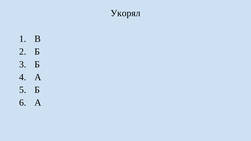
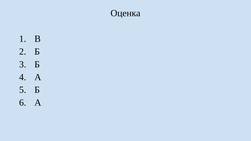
Укорял: Укорял -> Оценка
